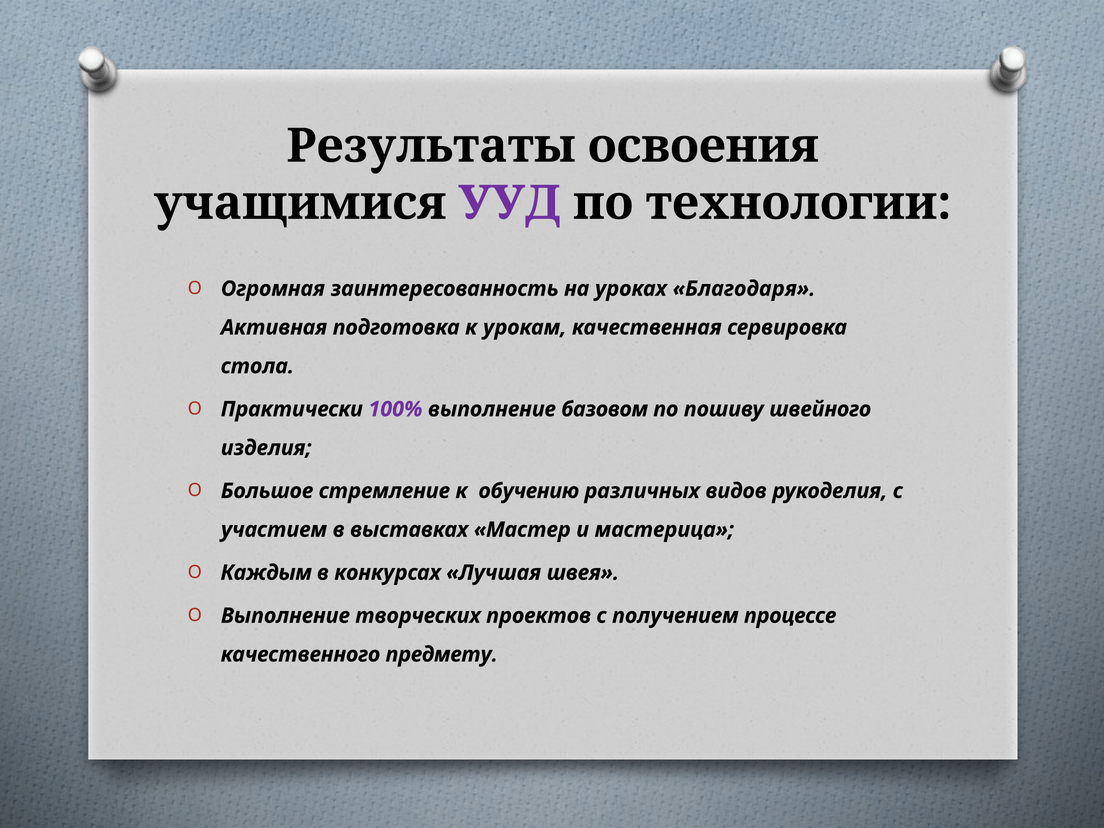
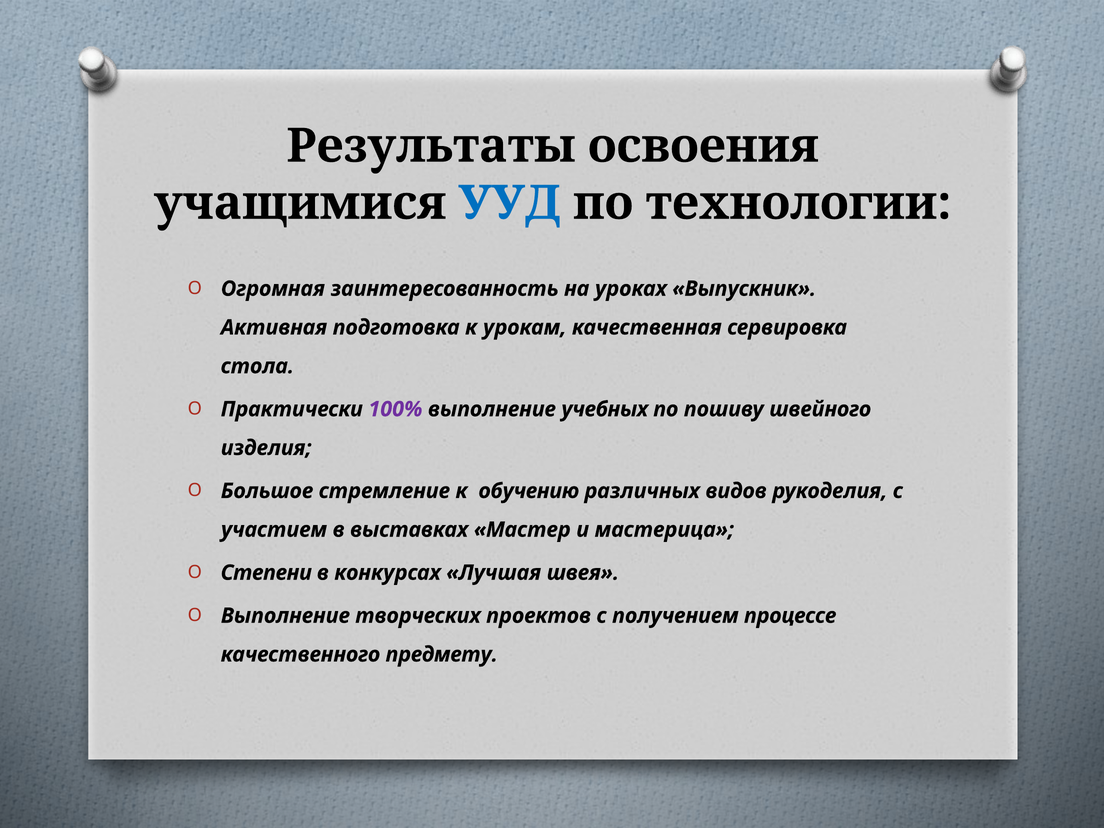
УУД colour: purple -> blue
Благодаря: Благодаря -> Выпускник
базовом: базовом -> учебных
Каждым: Каждым -> Степени
